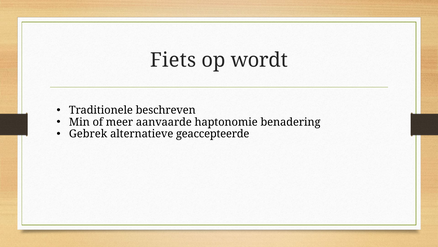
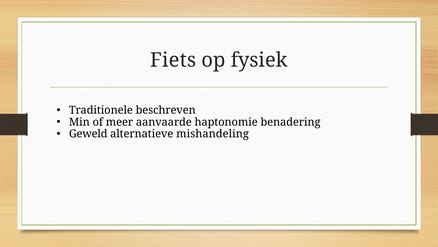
wordt: wordt -> fysiek
Gebrek: Gebrek -> Geweld
geaccepteerde: geaccepteerde -> mishandeling
